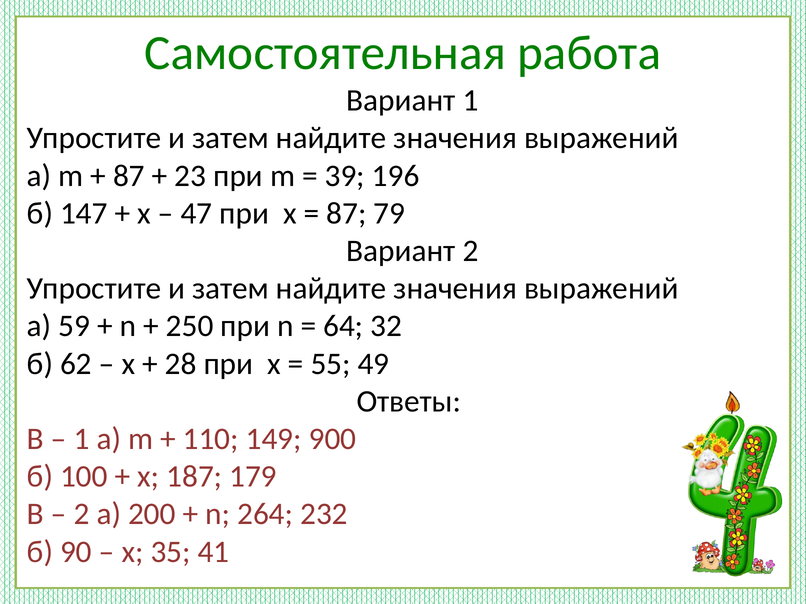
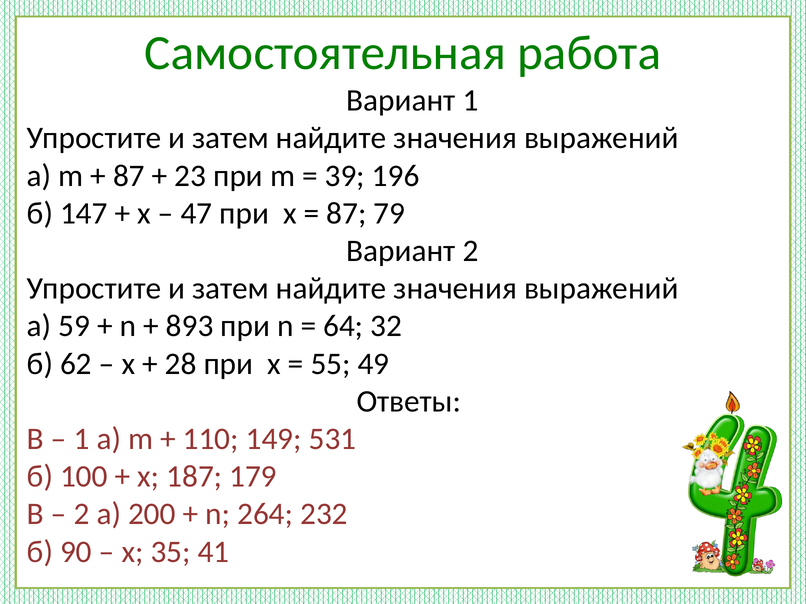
250: 250 -> 893
900: 900 -> 531
